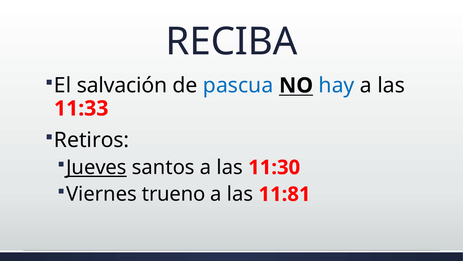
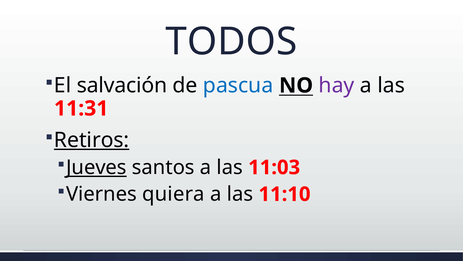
RECIBA: RECIBA -> TODOS
hay colour: blue -> purple
11:33: 11:33 -> 11:31
Retiros underline: none -> present
11:30: 11:30 -> 11:03
trueno: trueno -> quiera
11:81: 11:81 -> 11:10
